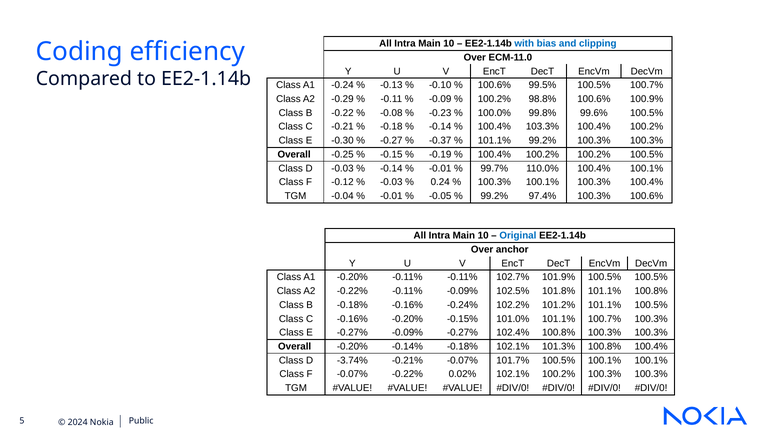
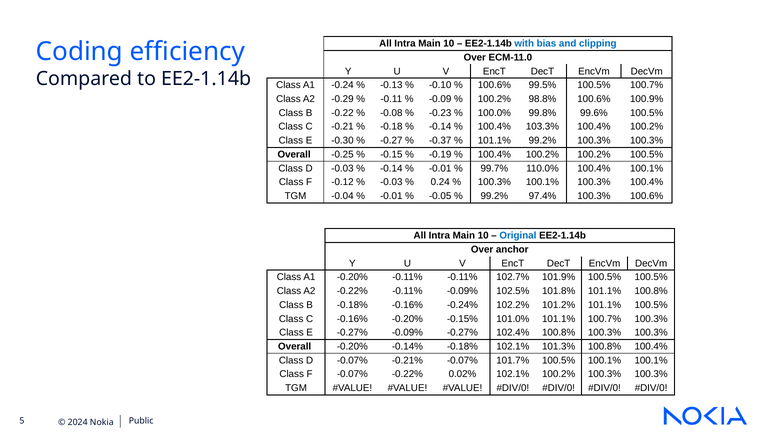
D -3.74%: -3.74% -> -0.07%
